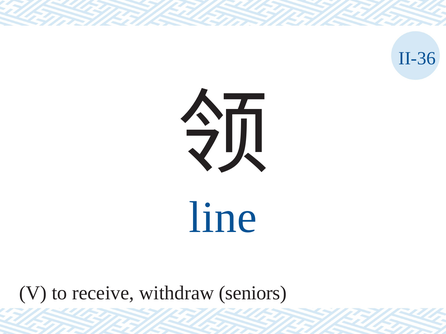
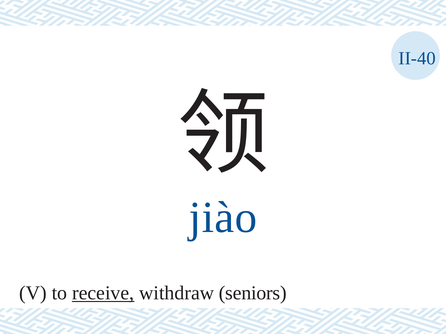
II-36: II-36 -> II-40
line: line -> jiào
receive underline: none -> present
